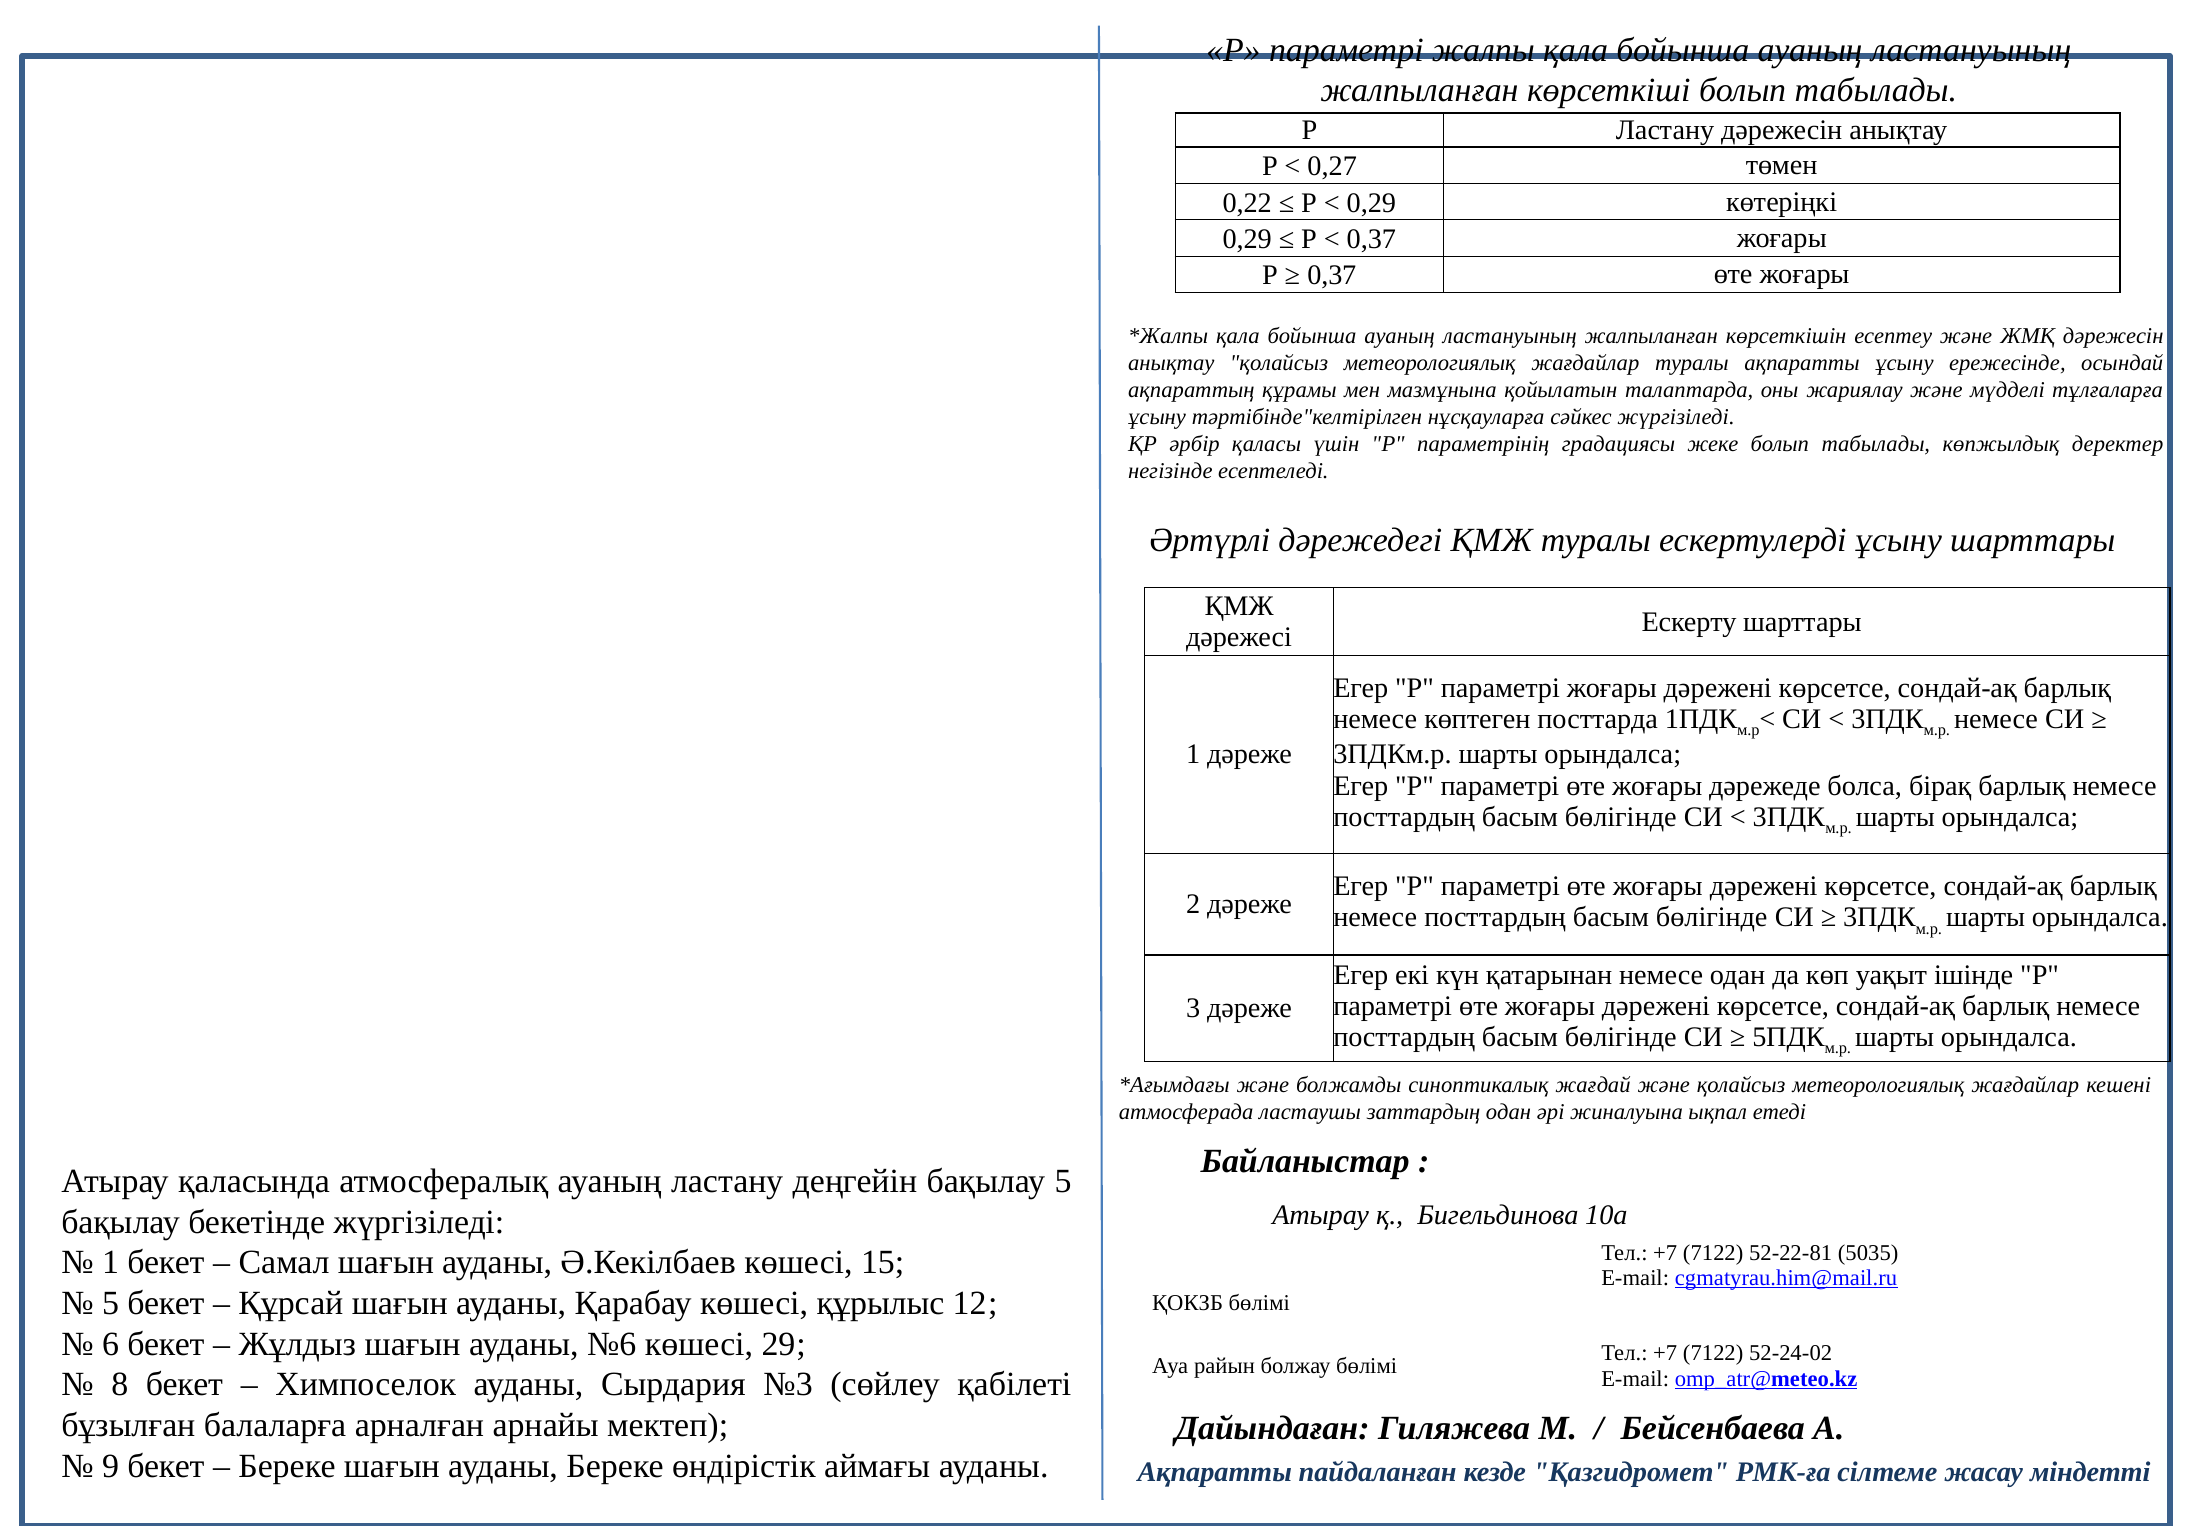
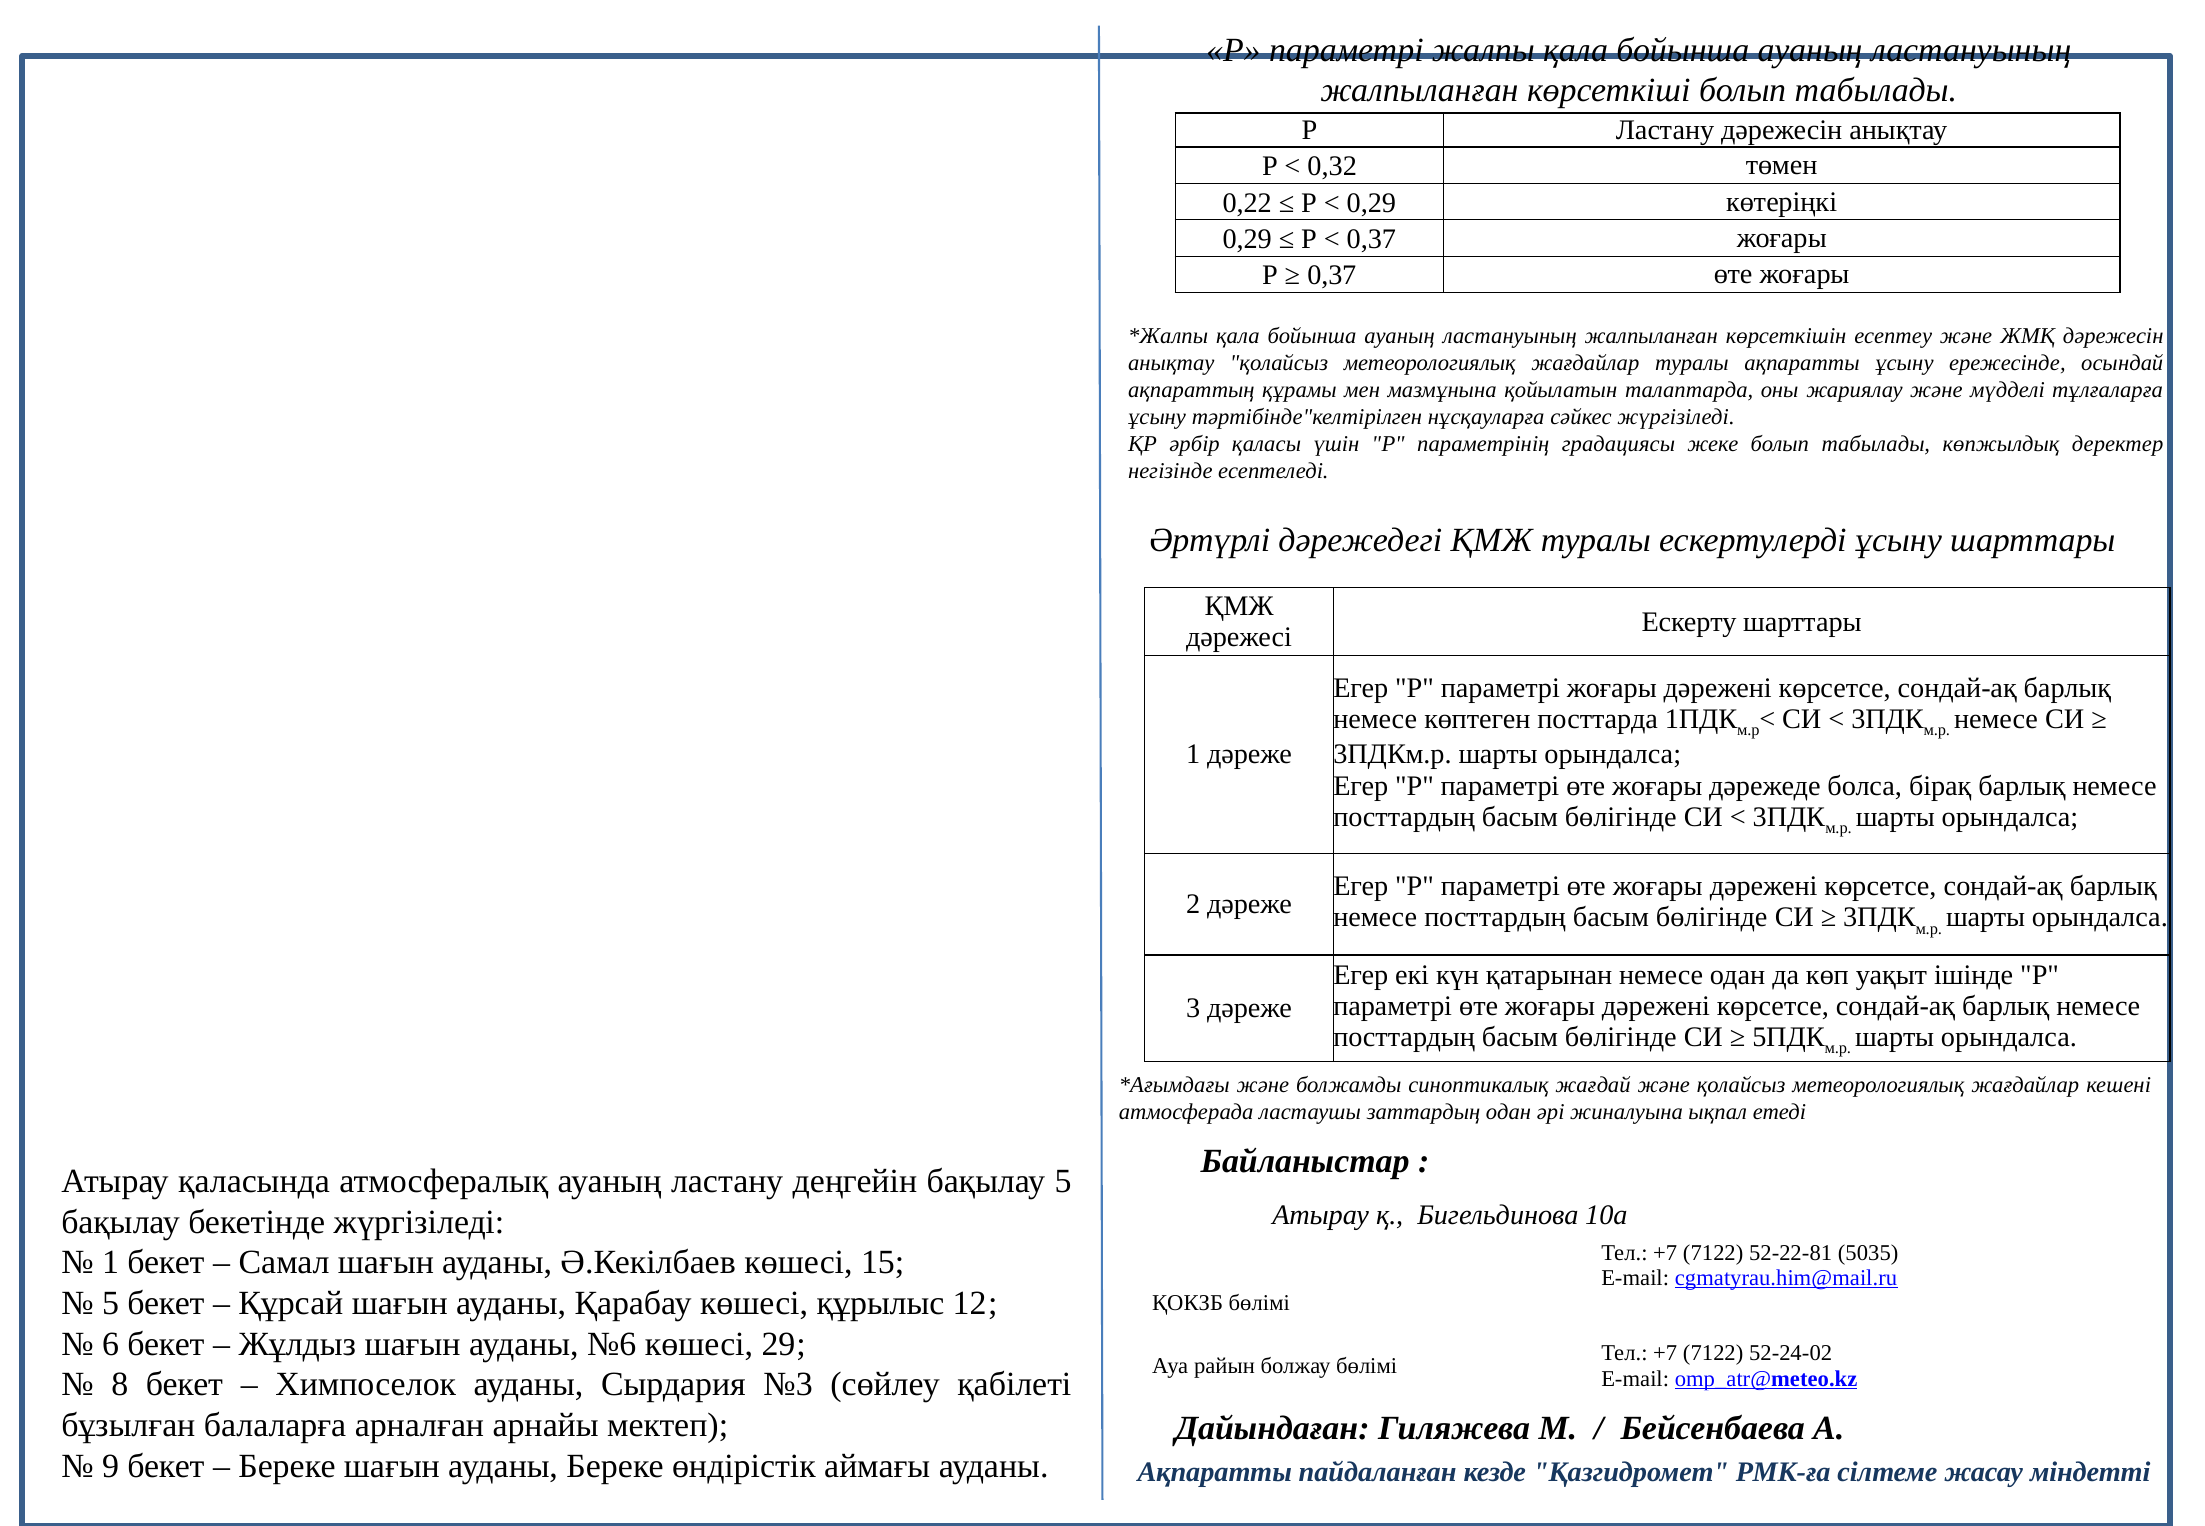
0,27: 0,27 -> 0,32
